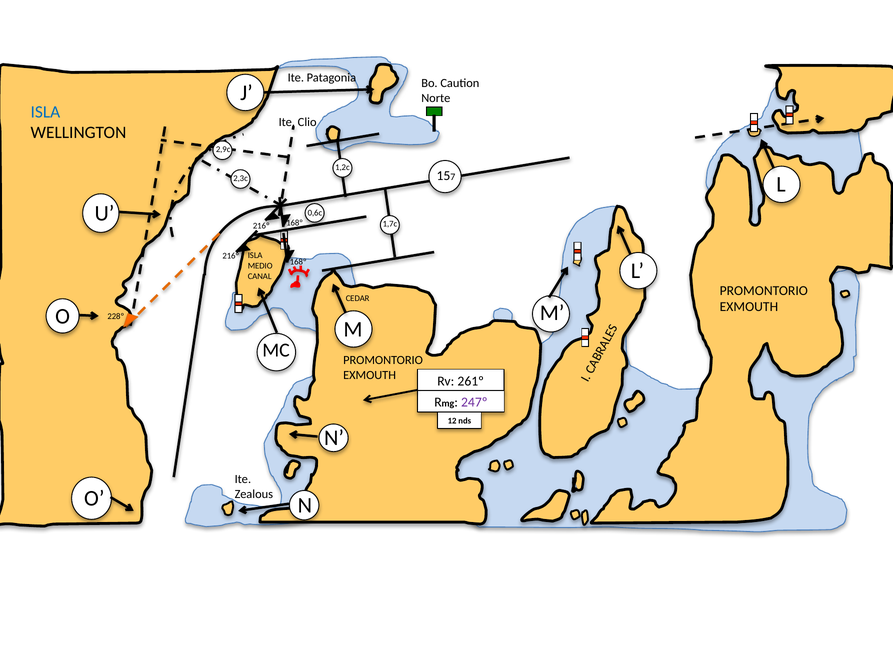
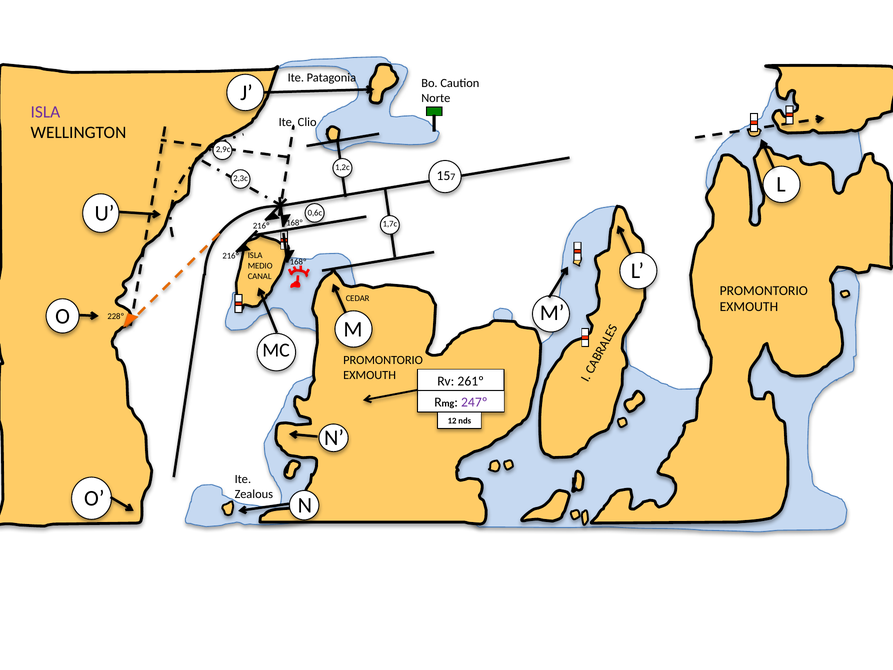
ISLA at (45, 112) colour: blue -> purple
